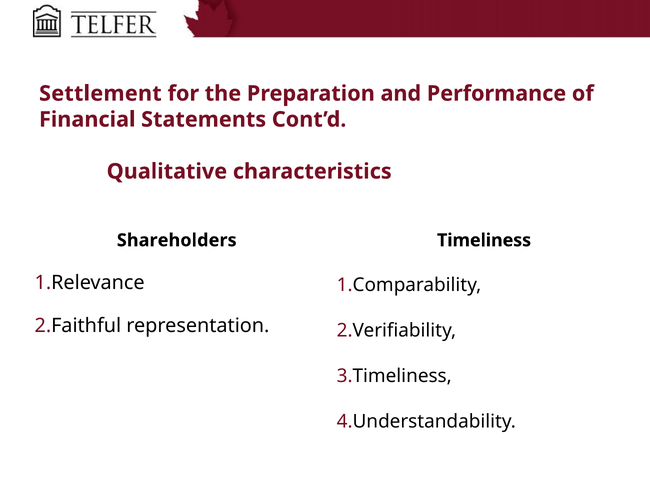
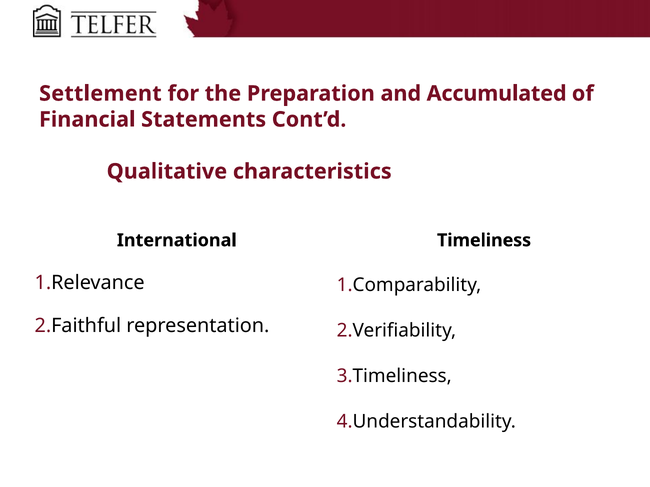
Performance: Performance -> Accumulated
Shareholders: Shareholders -> International
